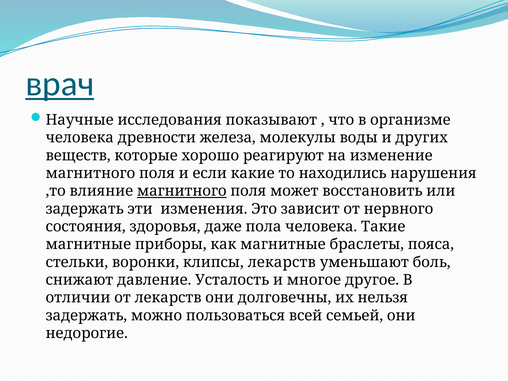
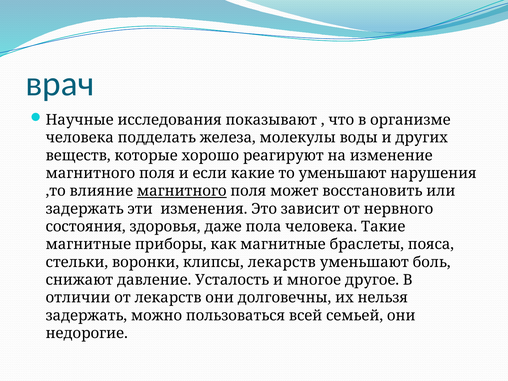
врач underline: present -> none
древности: древности -> подделать
то находились: находились -> уменьшают
